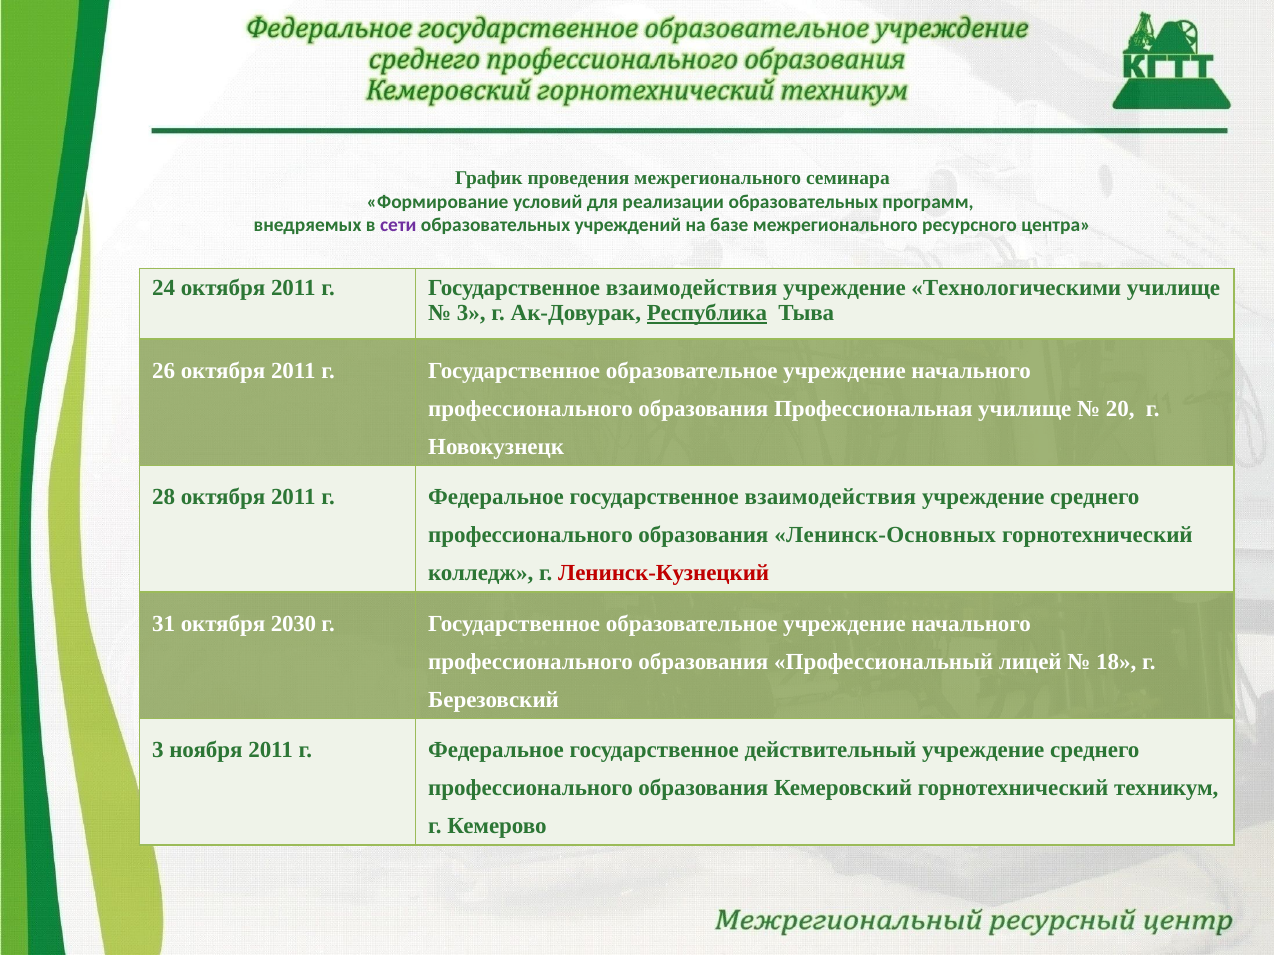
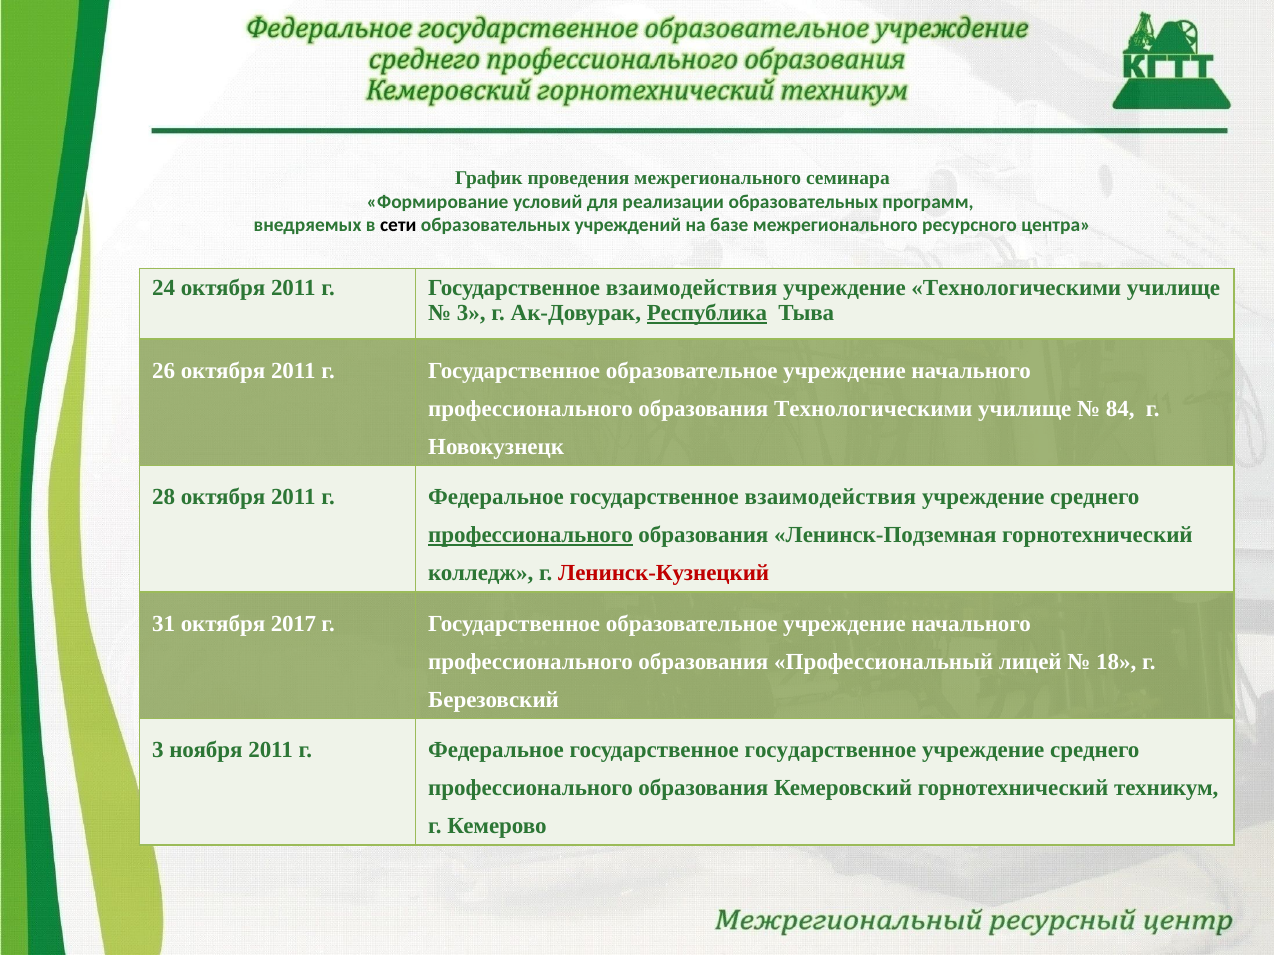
сети colour: purple -> black
образования Профессиональная: Профессиональная -> Технологическими
20: 20 -> 84
профессионального at (531, 535) underline: none -> present
Ленинск-Основных: Ленинск-Основных -> Ленинск-Подземная
2030: 2030 -> 2017
государственное действительный: действительный -> государственное
